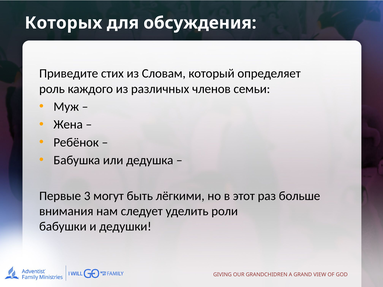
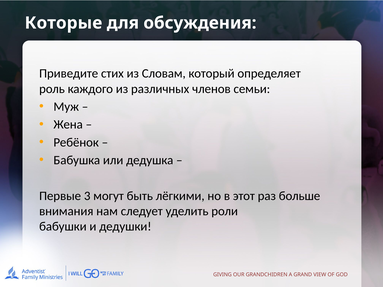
Которых: Которых -> Которые
